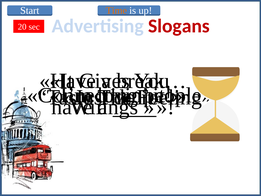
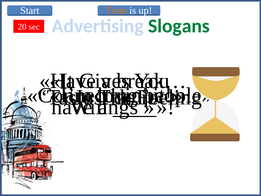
Slogans colour: red -> green
